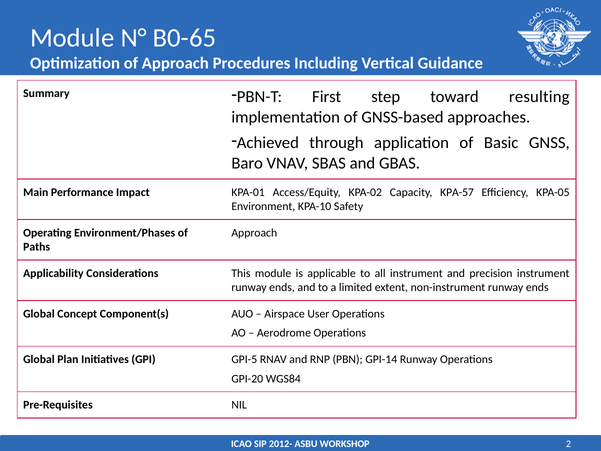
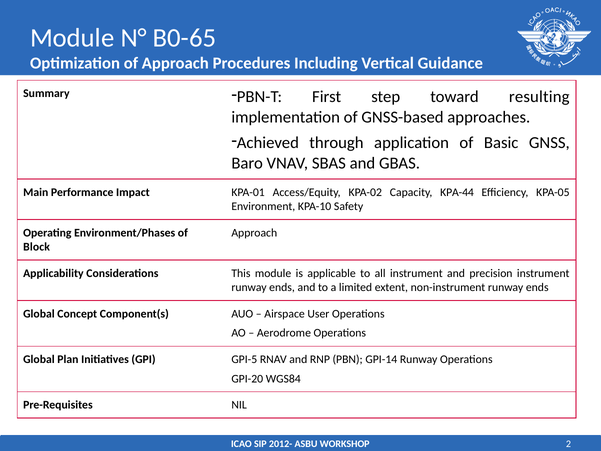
KPA-57: KPA-57 -> KPA-44
Paths: Paths -> Block
